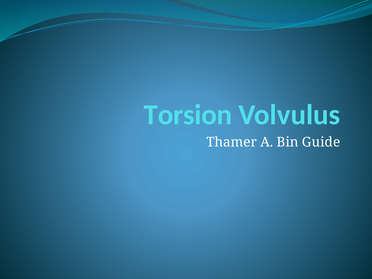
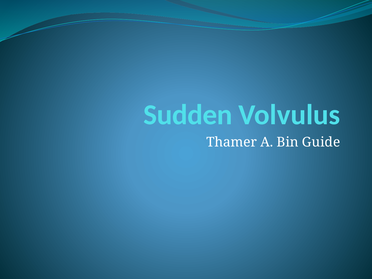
Torsion: Torsion -> Sudden
